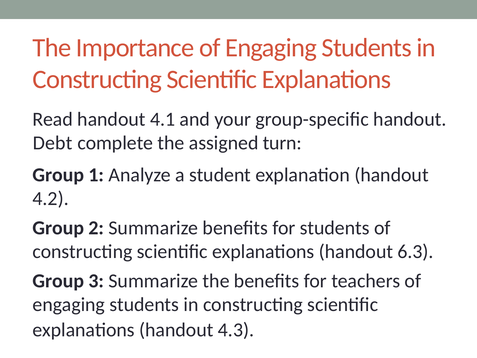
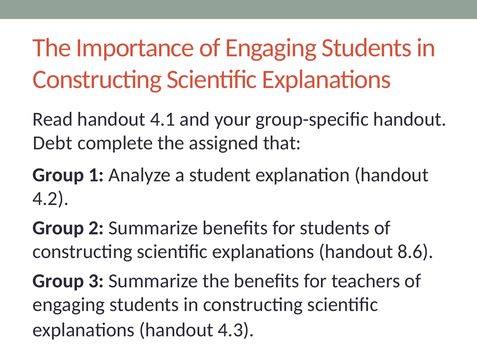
turn: turn -> that
6.3: 6.3 -> 8.6
